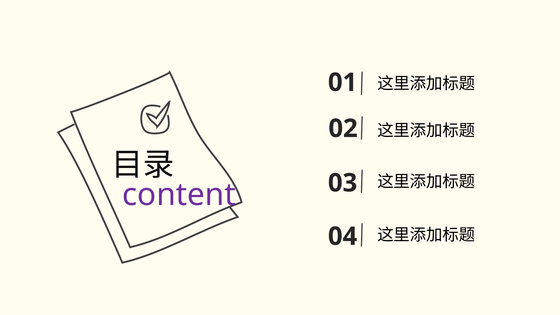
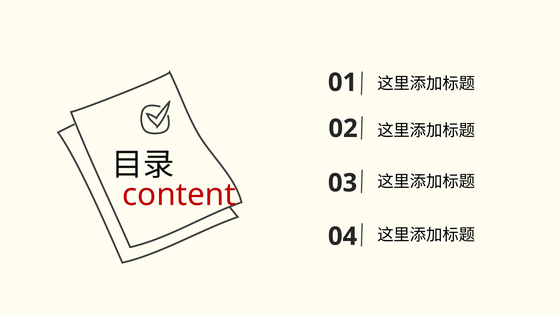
content colour: purple -> red
